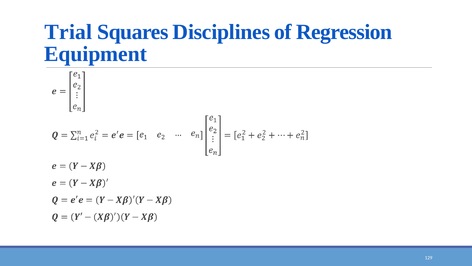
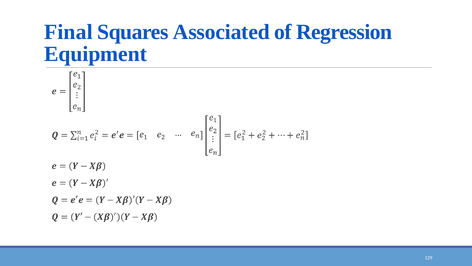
Trial: Trial -> Final
Disciplines: Disciplines -> Associated
